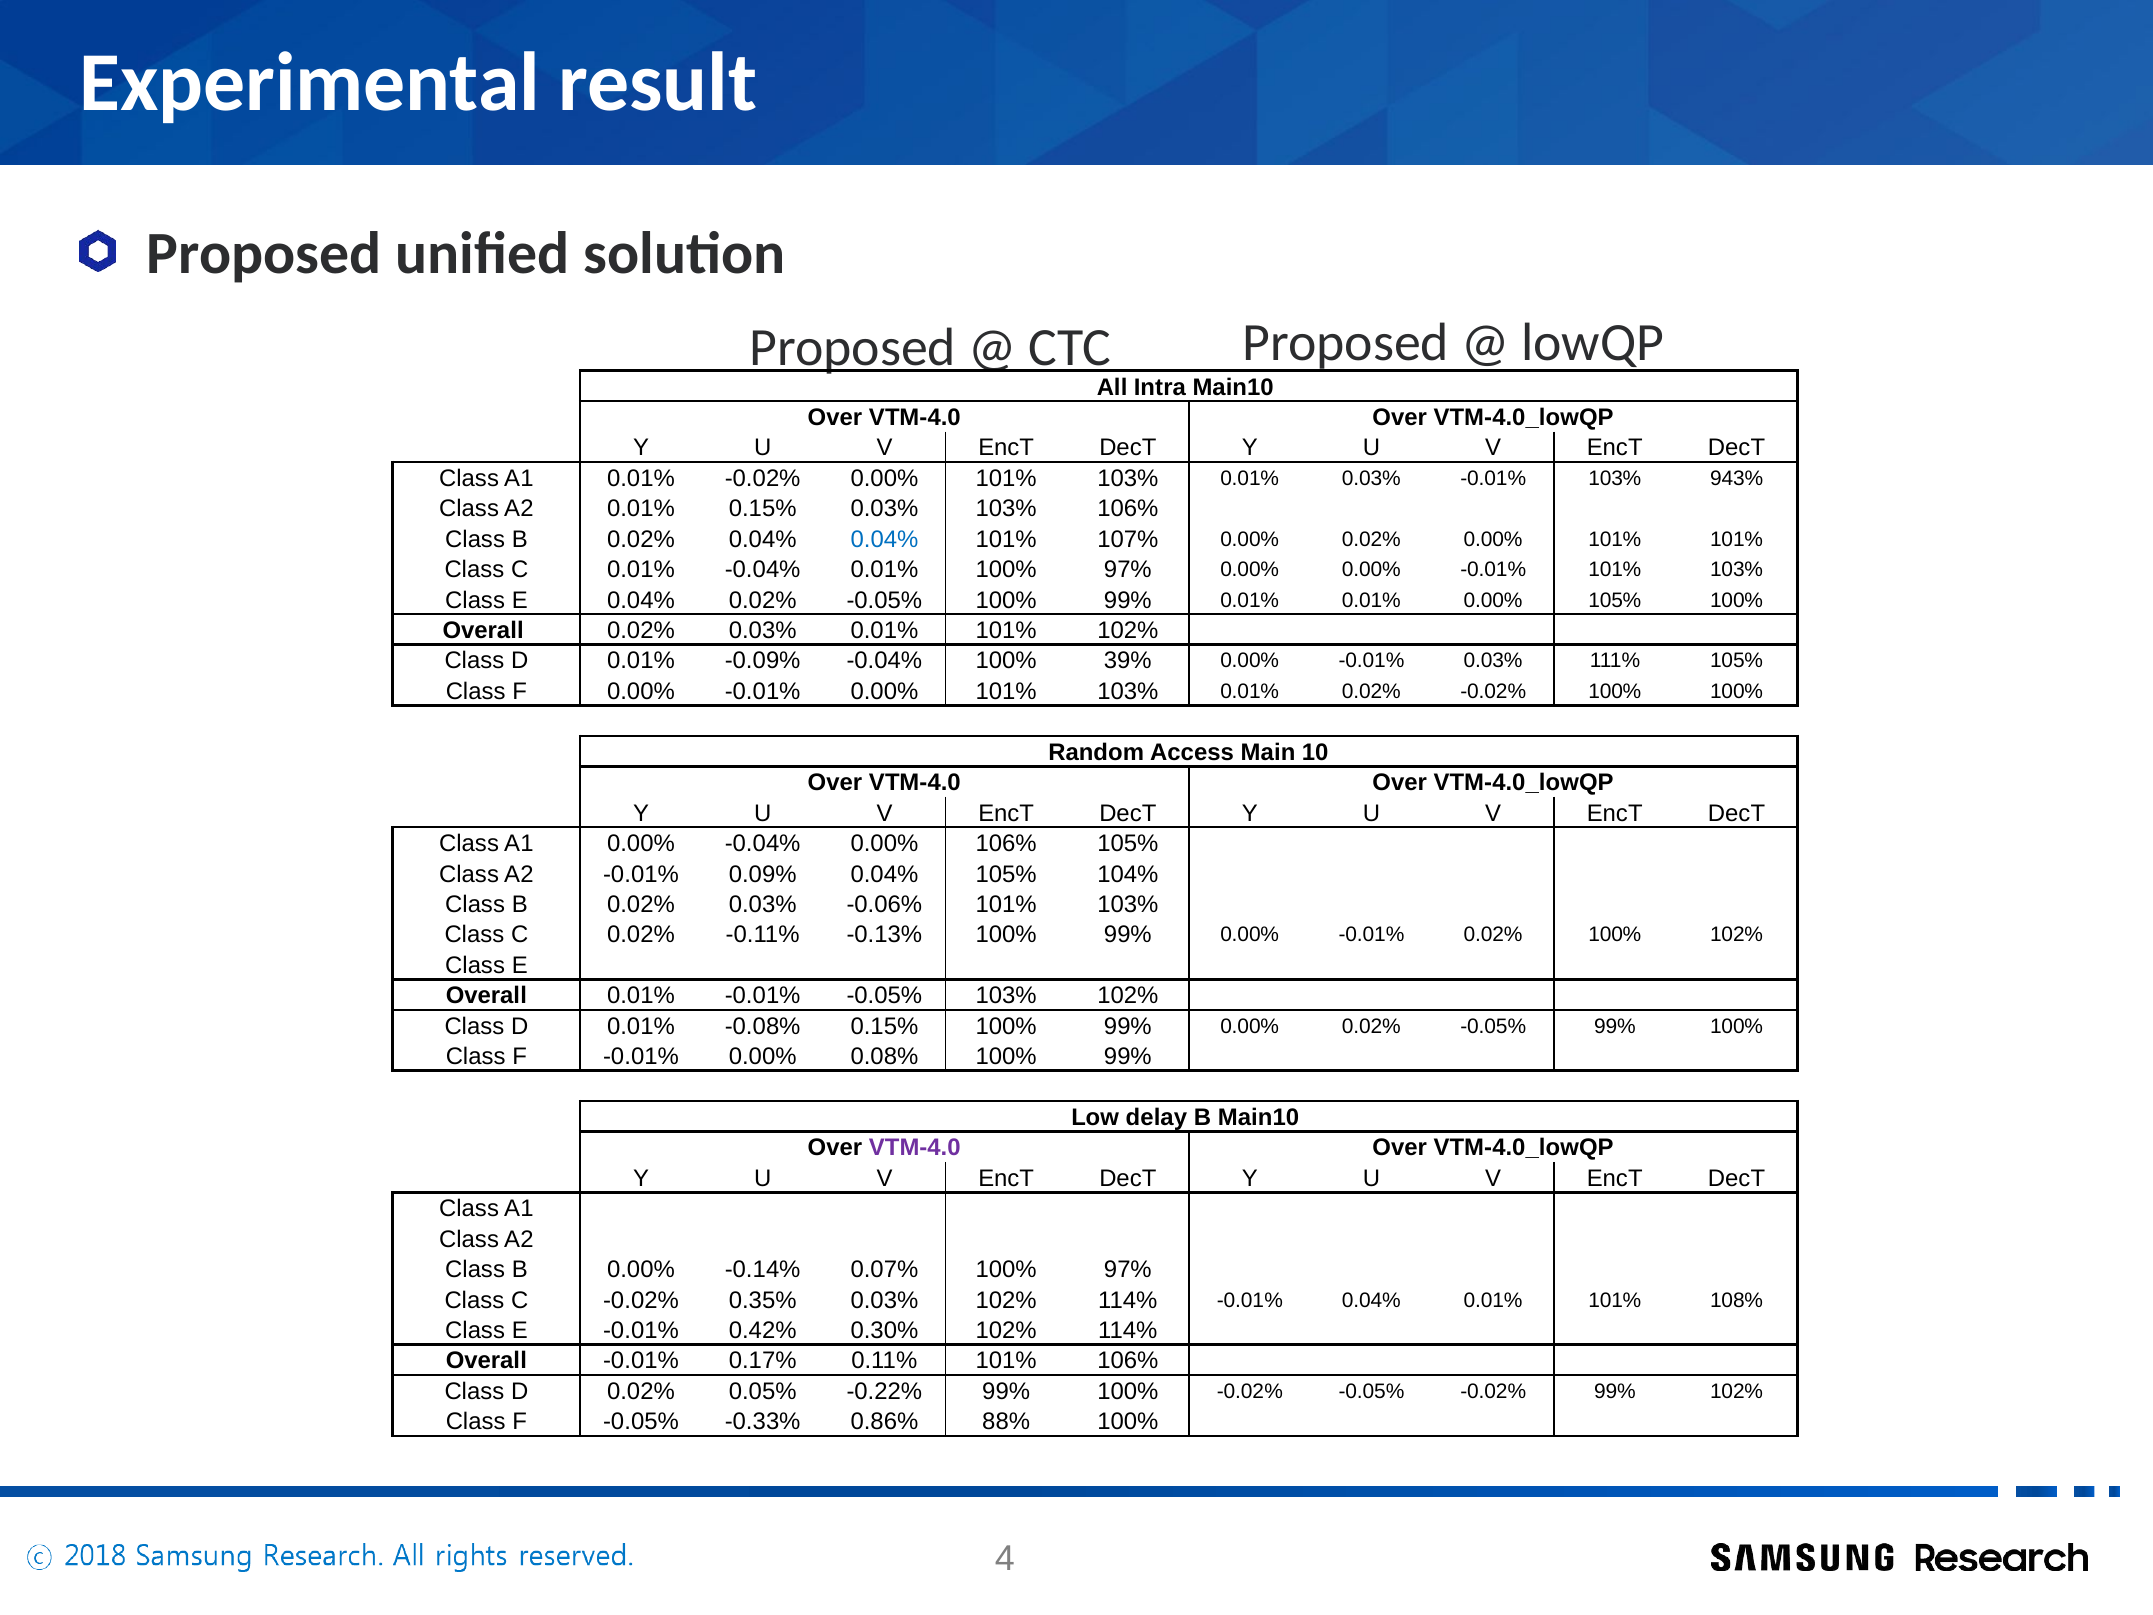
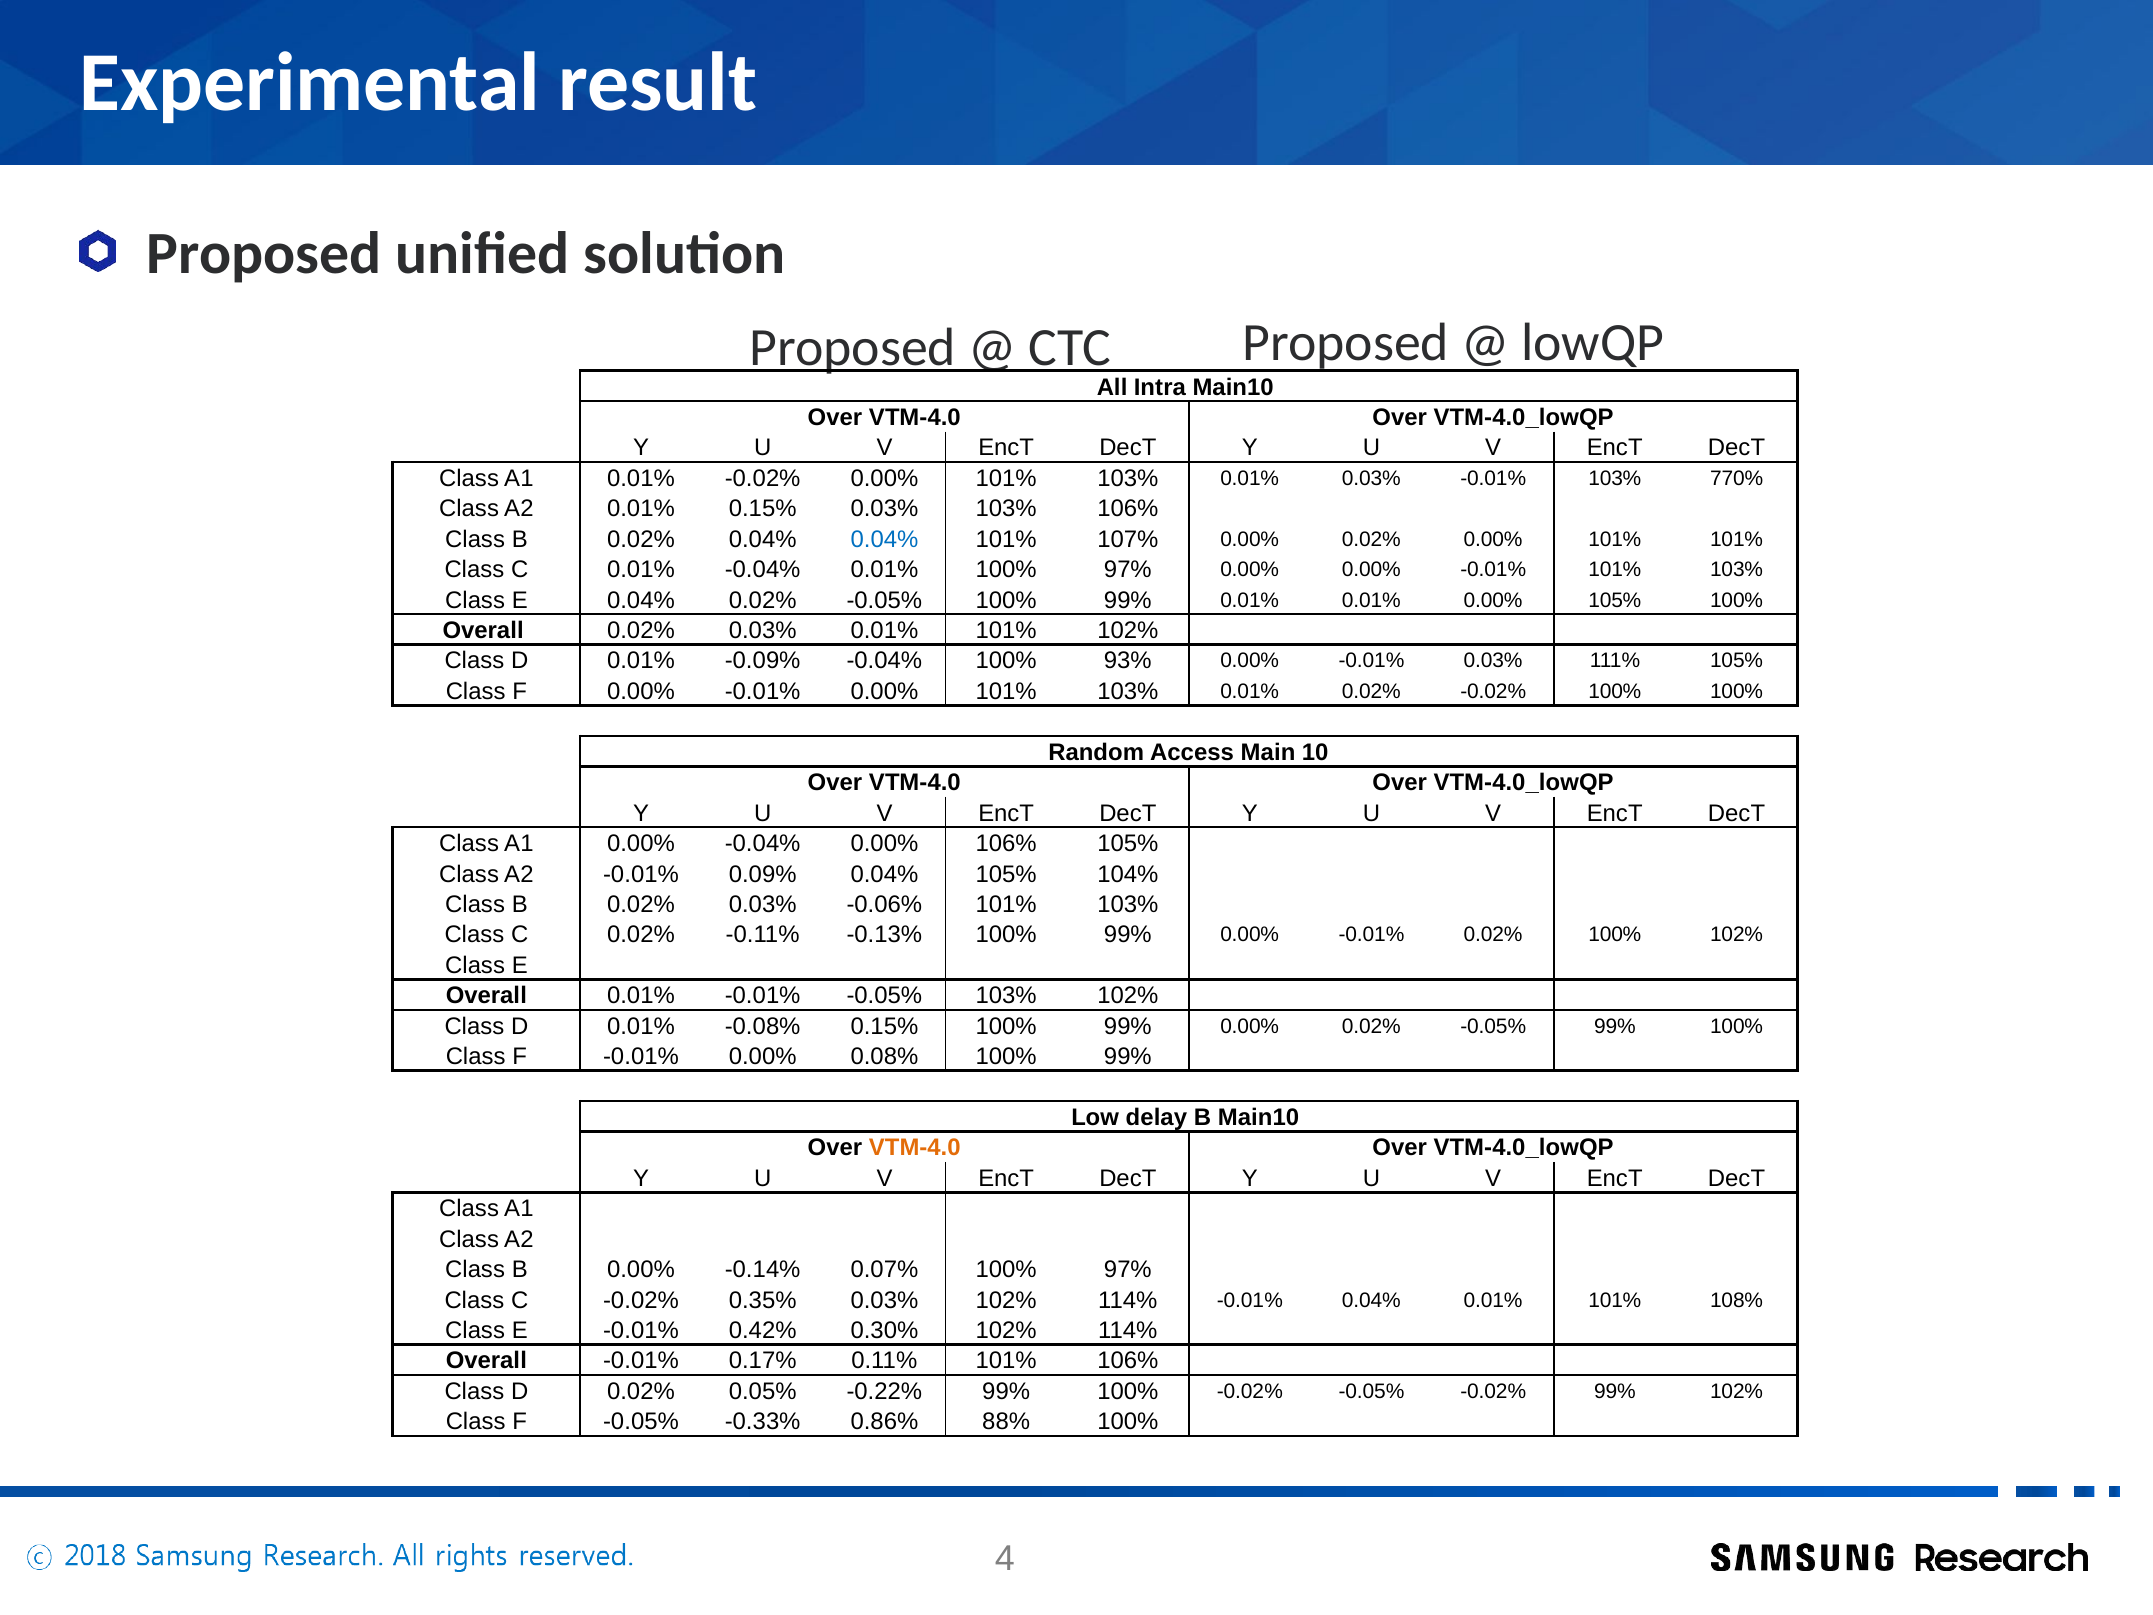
943%: 943% -> 770%
39%: 39% -> 93%
VTM-4.0 at (915, 1148) colour: purple -> orange
